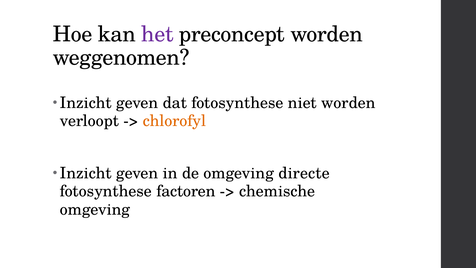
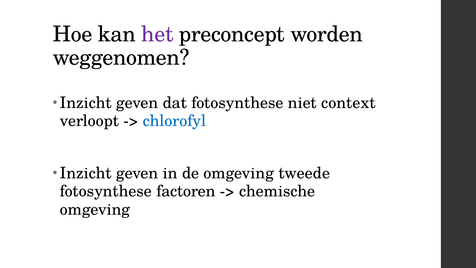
niet worden: worden -> context
chlorofyl colour: orange -> blue
directe: directe -> tweede
